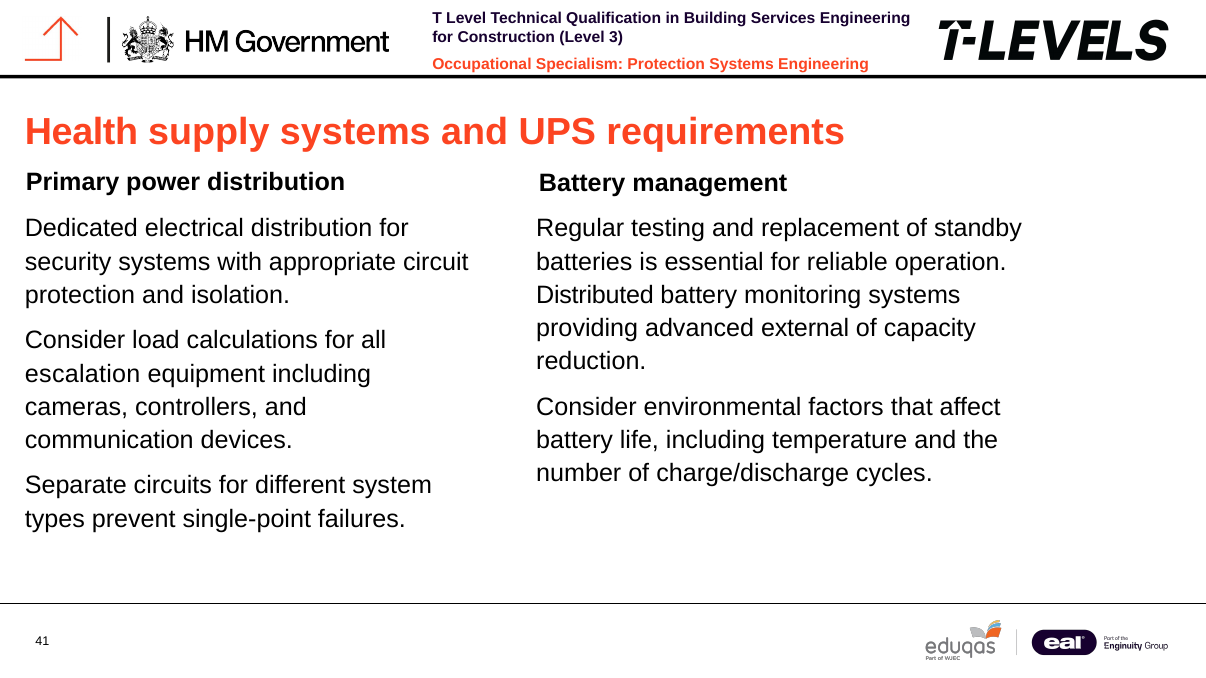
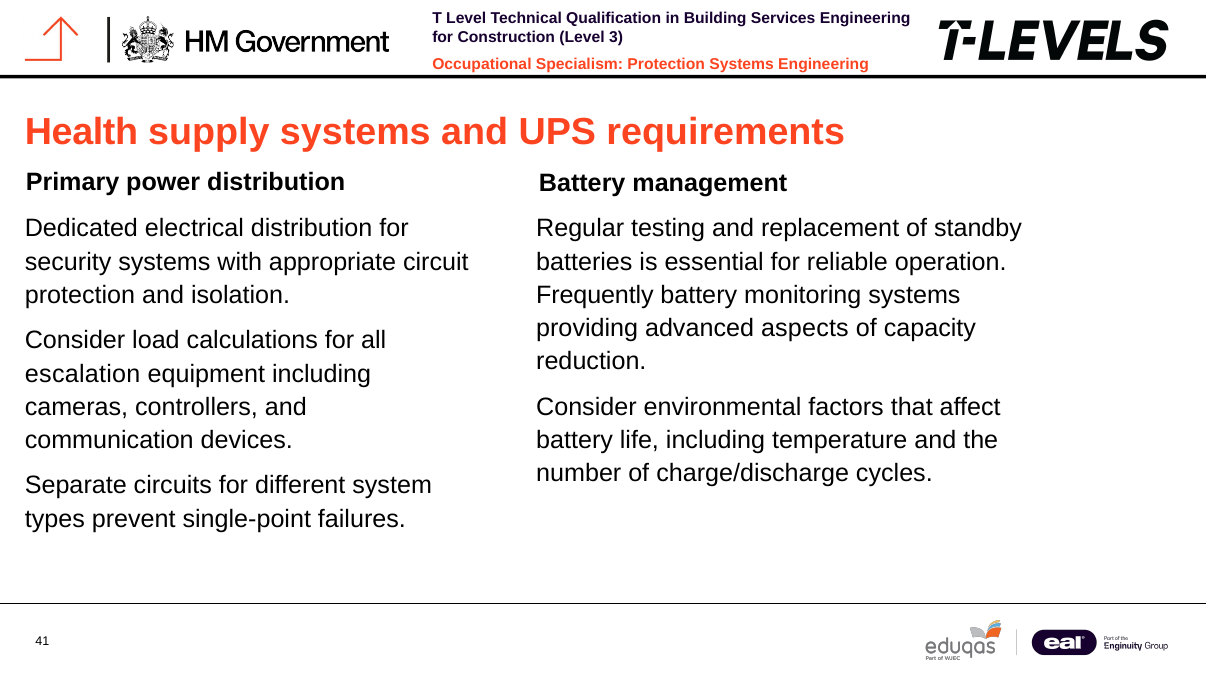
Distributed: Distributed -> Frequently
external: external -> aspects
